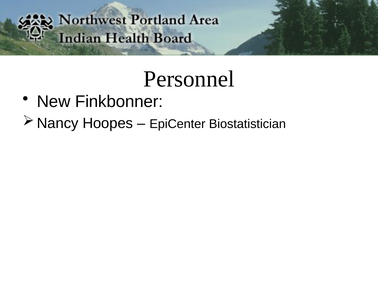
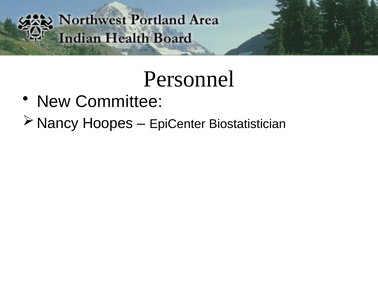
Finkbonner: Finkbonner -> Committee
